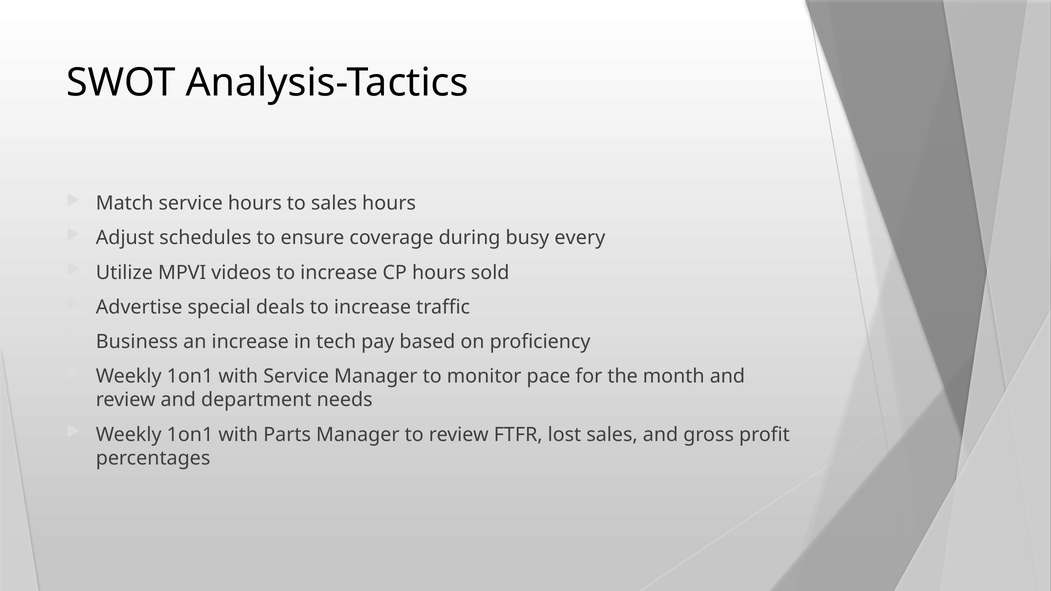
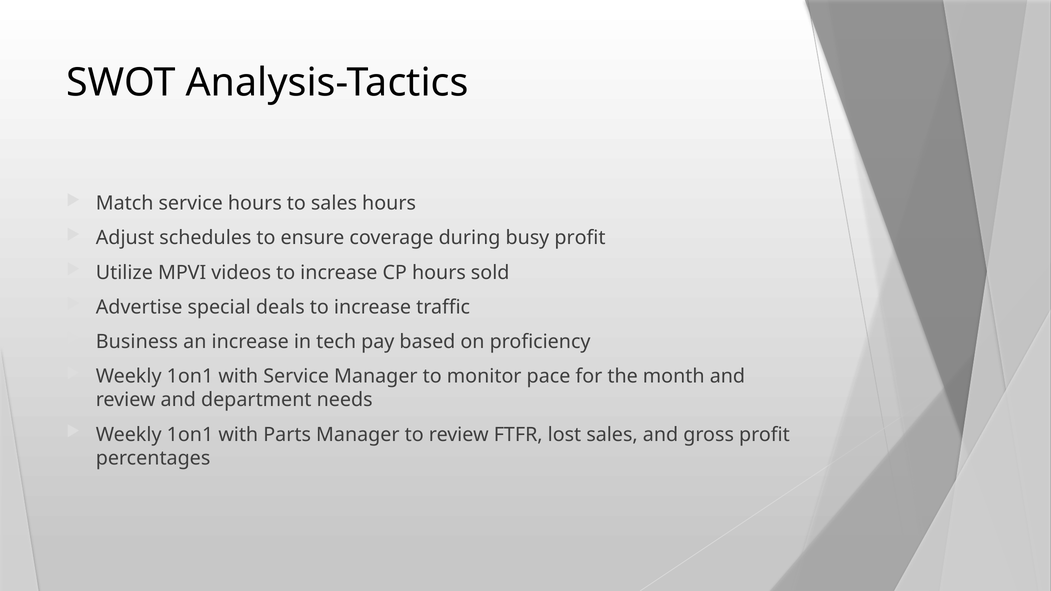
busy every: every -> profit
